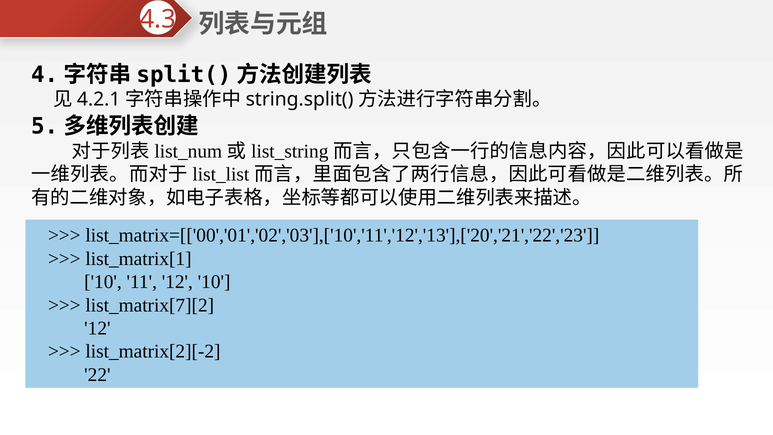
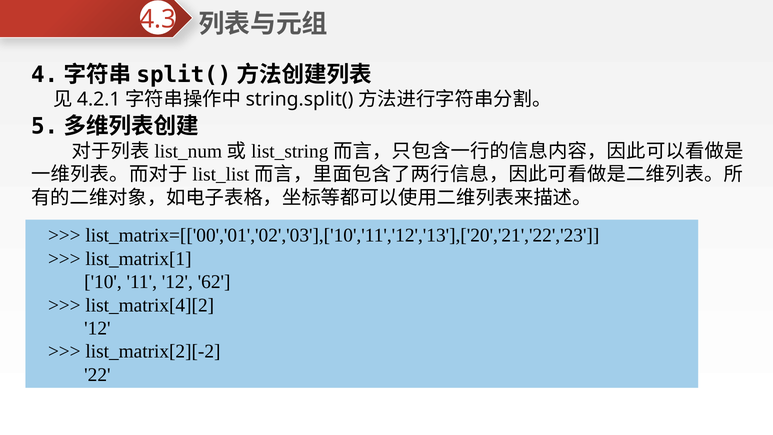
12 10: 10 -> 62
list_matrix[7][2: list_matrix[7][2 -> list_matrix[4][2
